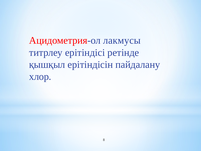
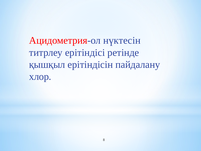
лакмусы: лакмусы -> нүктесін
